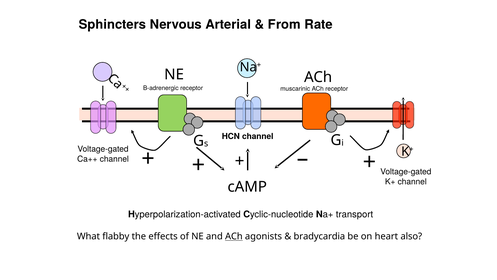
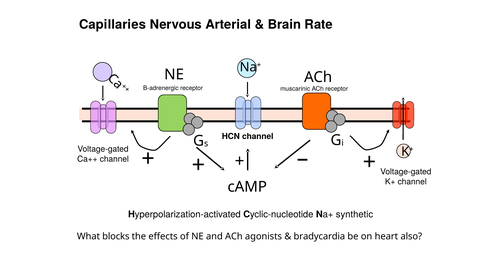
Sphincters: Sphincters -> Capillaries
From: From -> Brain
transport: transport -> synthetic
flabby: flabby -> blocks
ACh at (234, 236) underline: present -> none
